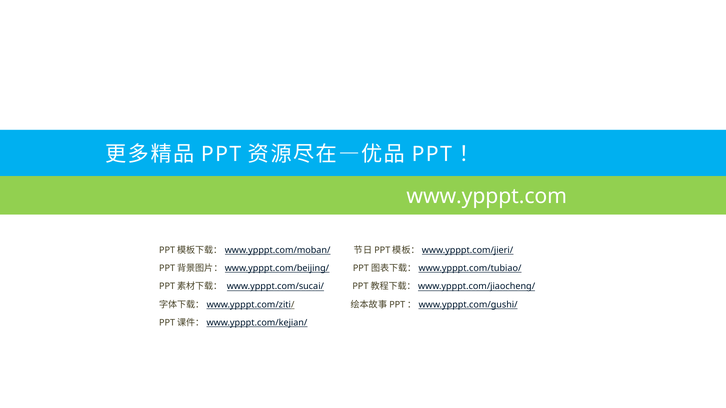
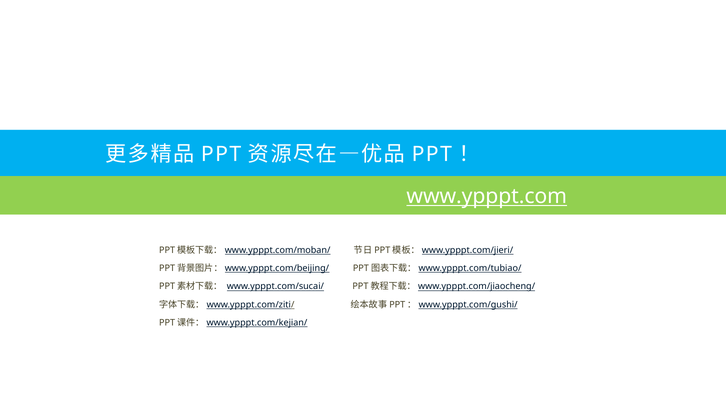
www.ypppt.com underline: none -> present
